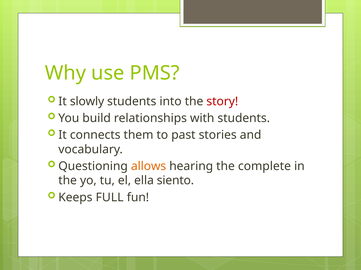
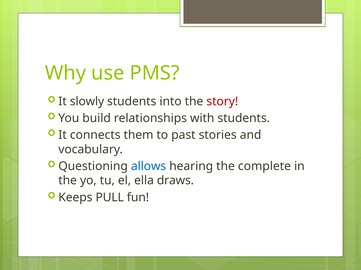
allows colour: orange -> blue
siento: siento -> draws
FULL: FULL -> PULL
